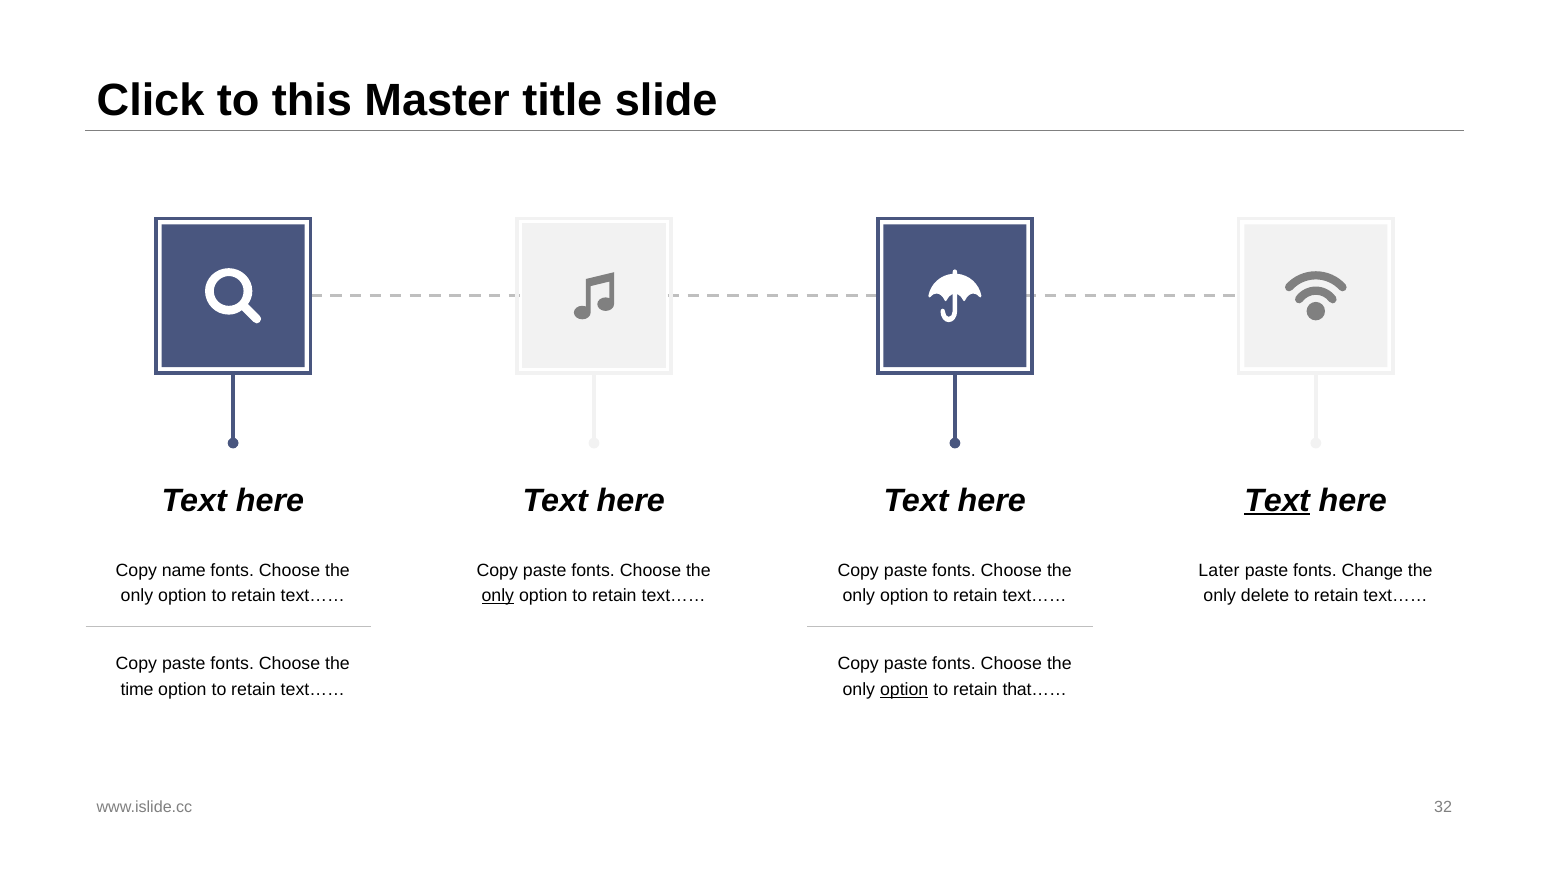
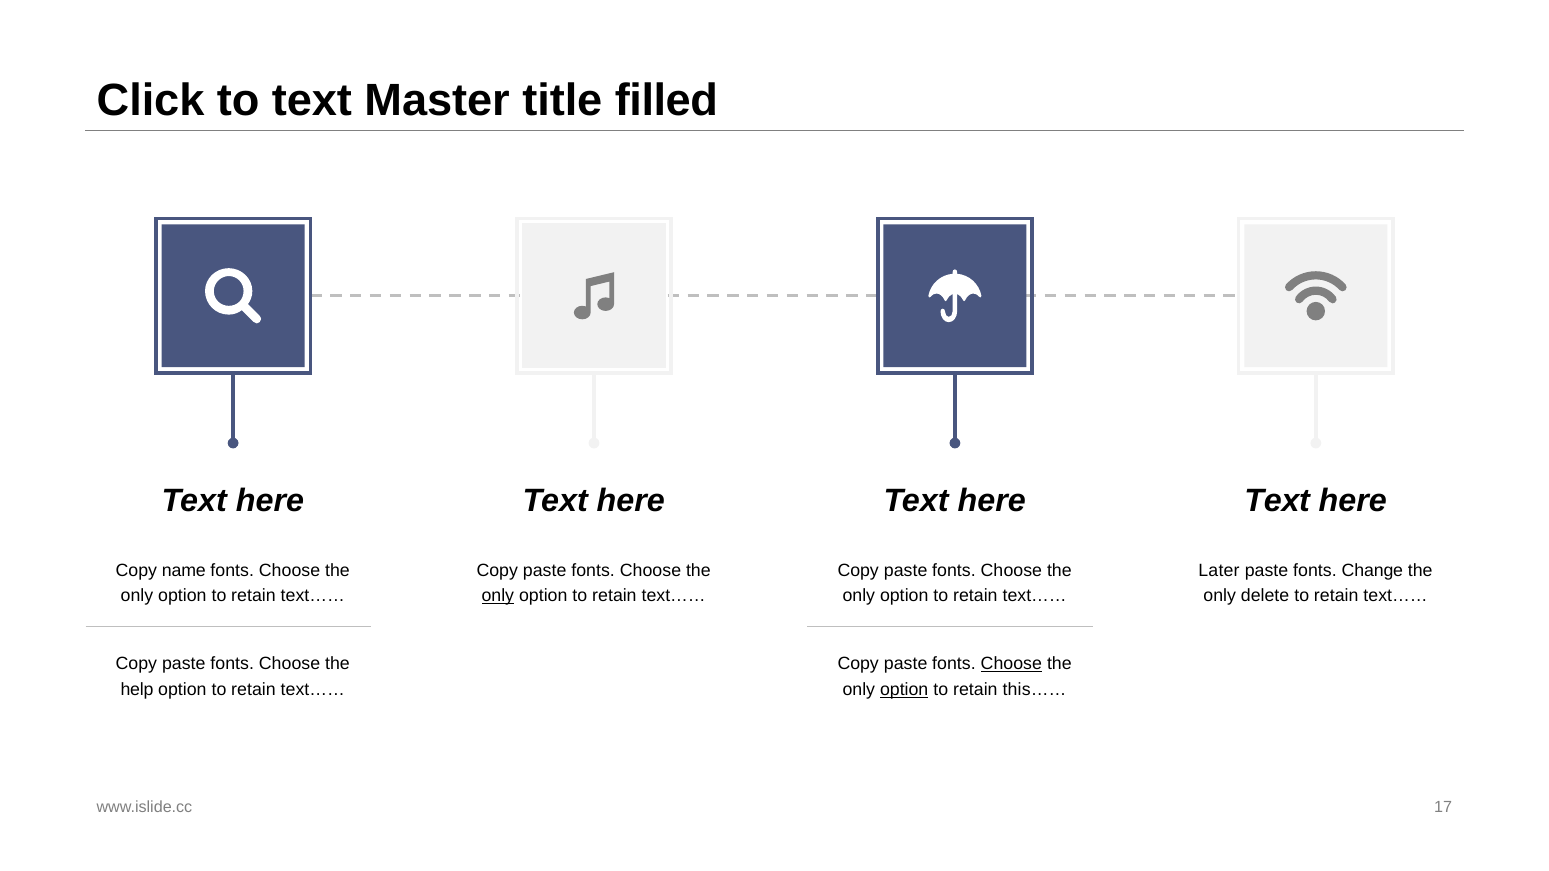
to this: this -> text
slide: slide -> filled
Text at (1277, 501) underline: present -> none
Choose at (1011, 664) underline: none -> present
time: time -> help
that……: that…… -> this……
32: 32 -> 17
